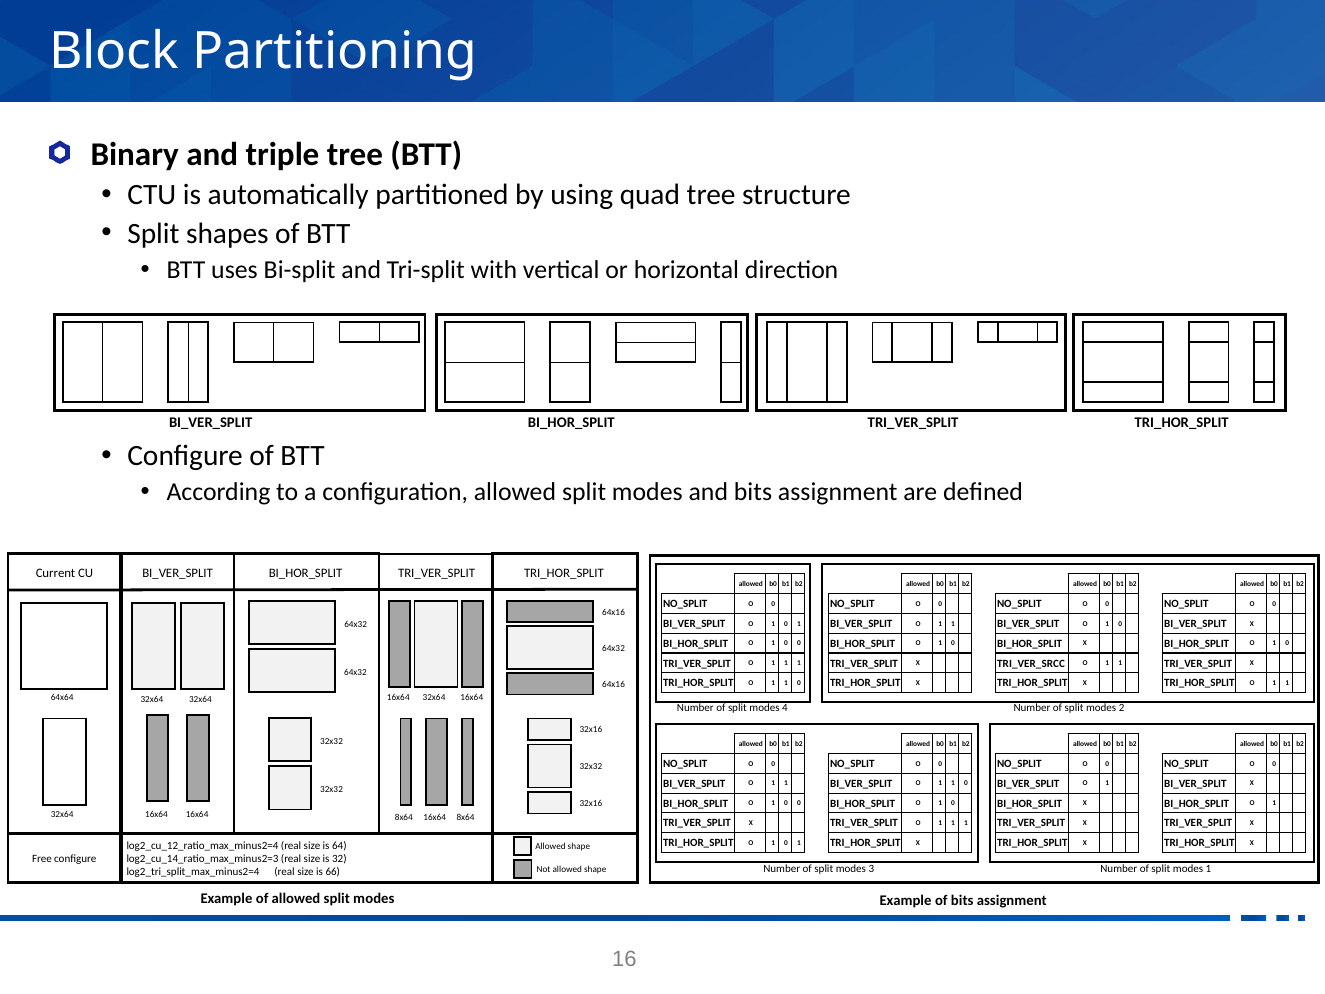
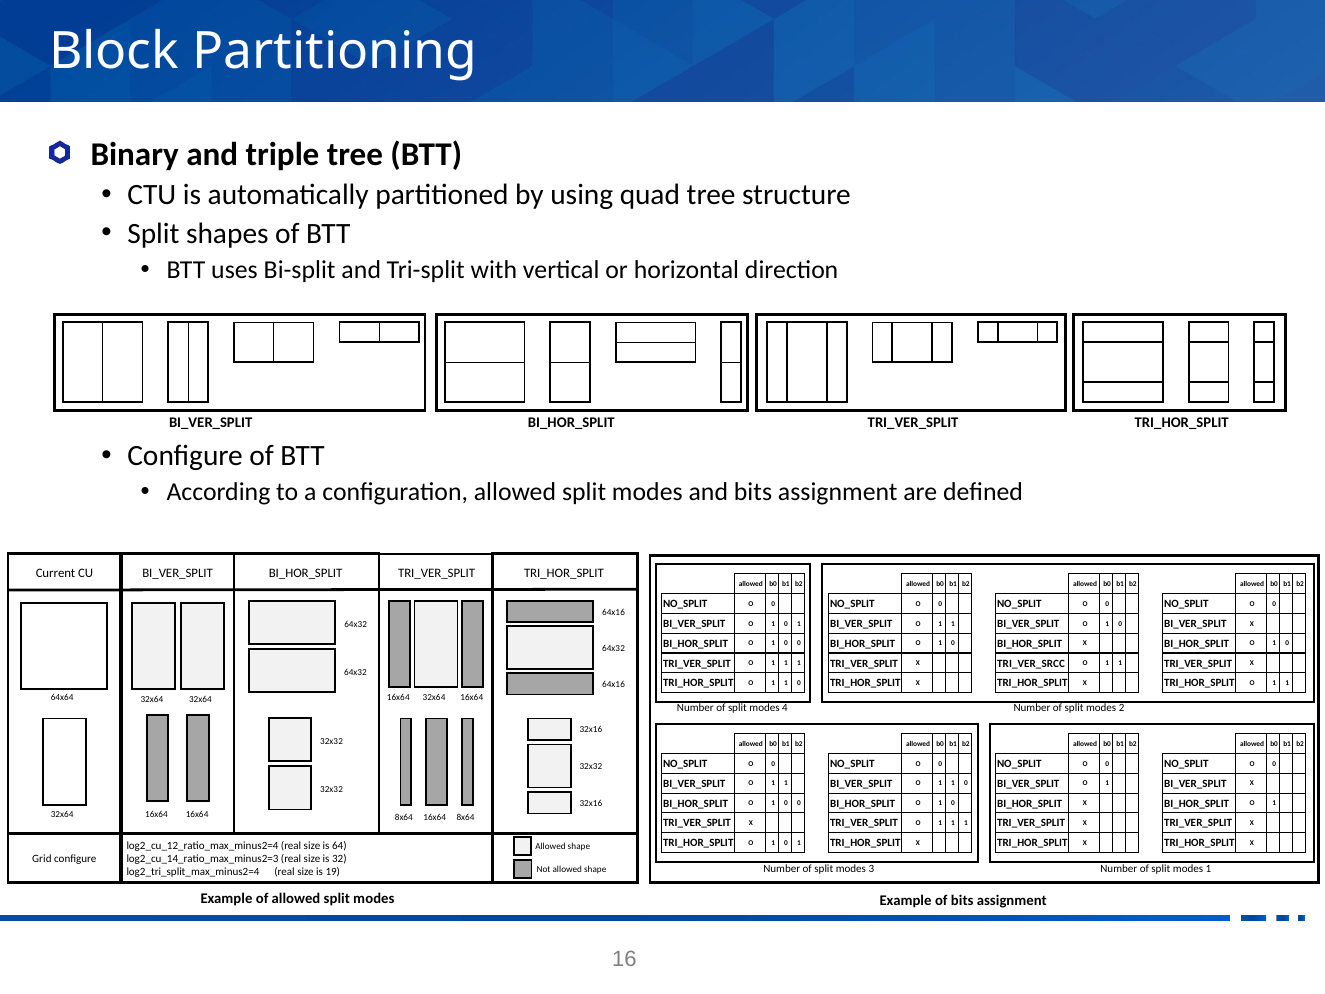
Free: Free -> Grid
66: 66 -> 19
